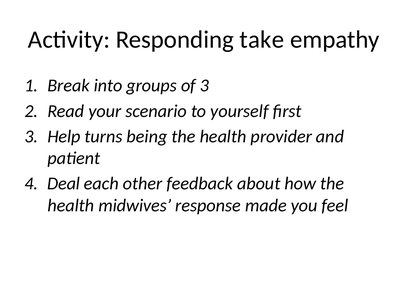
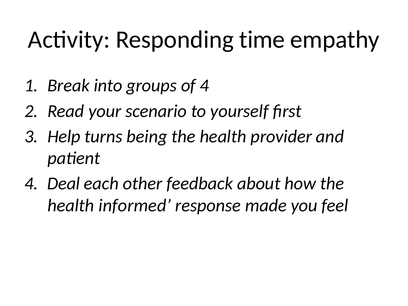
take: take -> time
of 3: 3 -> 4
midwives: midwives -> informed
